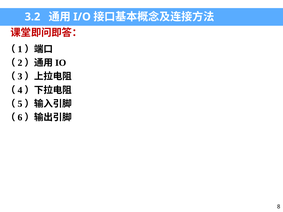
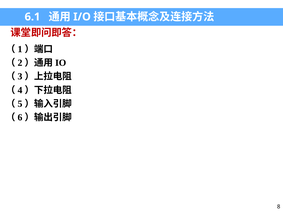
3.2: 3.2 -> 6.1
